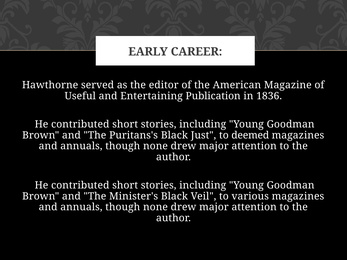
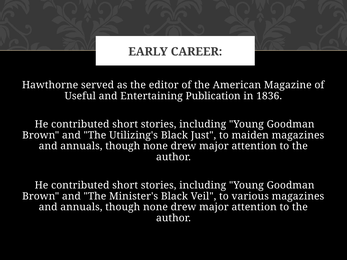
Puritans's: Puritans's -> Utilizing's
deemed: deemed -> maiden
